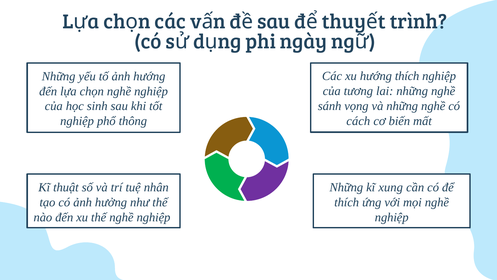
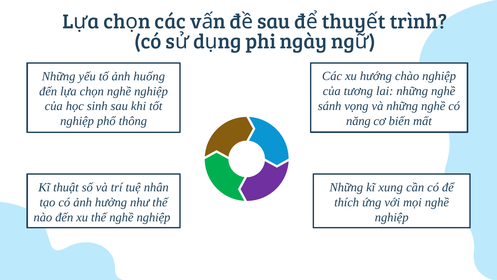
hướng thích: thích -> chào
ảnh hướng: hướng -> huống
cách: cách -> năng
